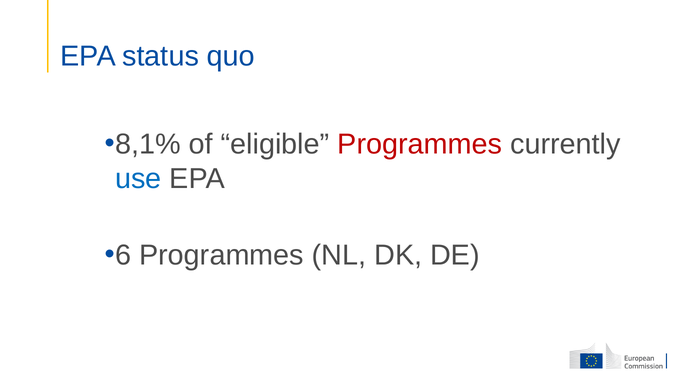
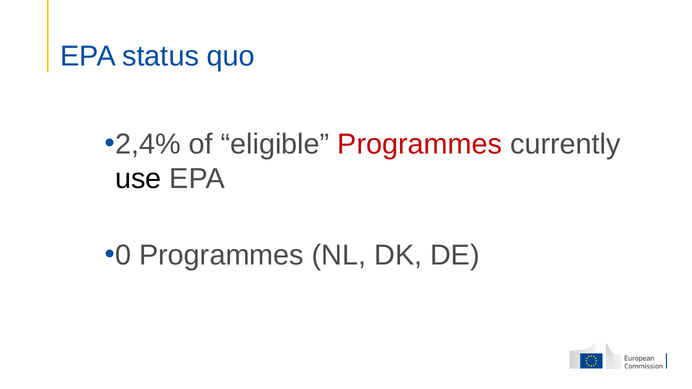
8,1%: 8,1% -> 2,4%
use colour: blue -> black
6: 6 -> 0
